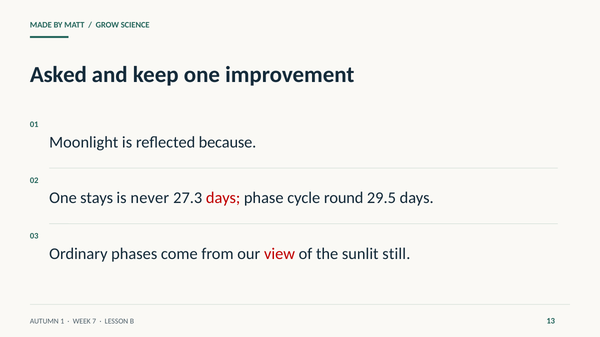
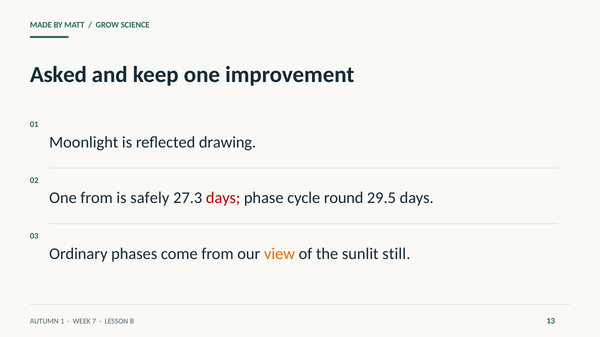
because: because -> drawing
One stays: stays -> from
never: never -> safely
view colour: red -> orange
